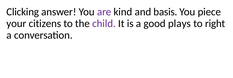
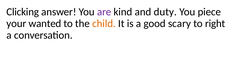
basis: basis -> duty
citizens: citizens -> wanted
child colour: purple -> orange
plays: plays -> scary
